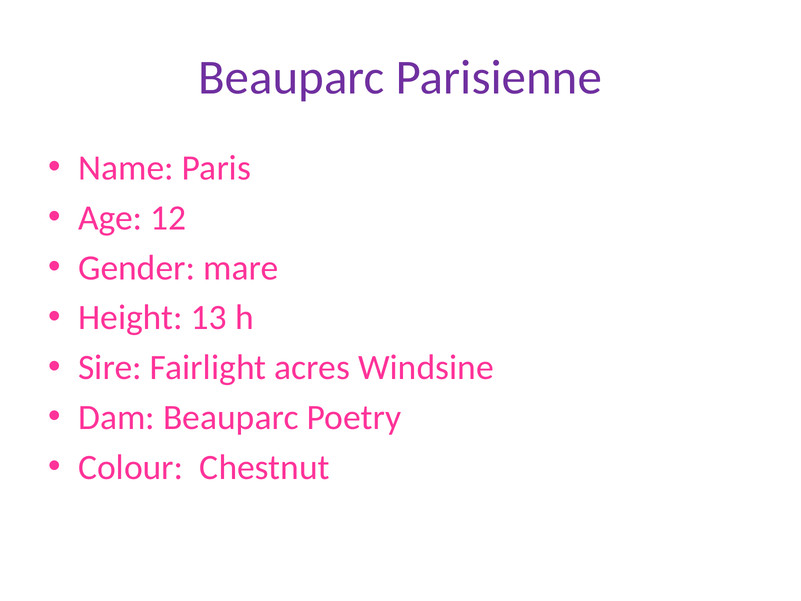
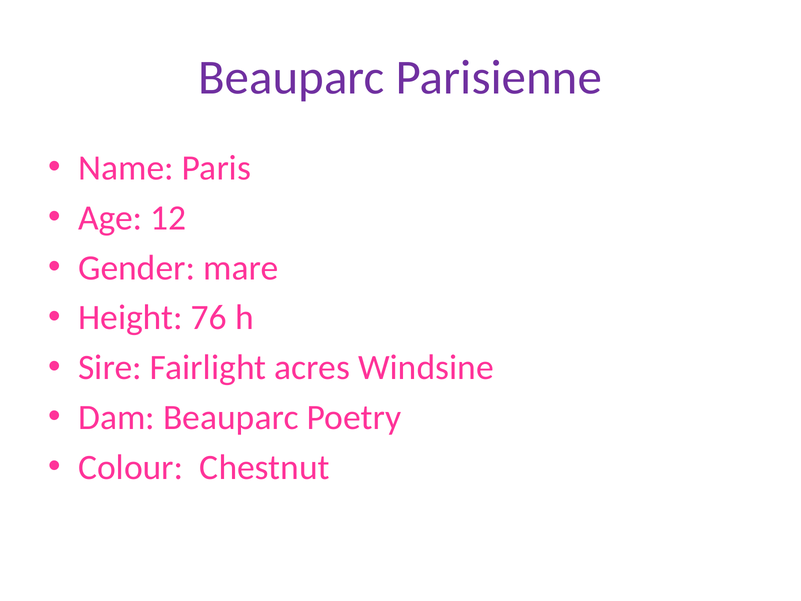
13: 13 -> 76
